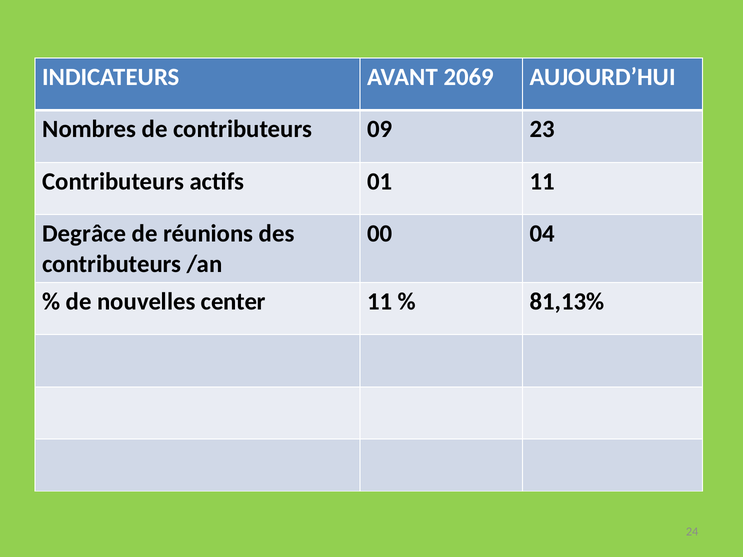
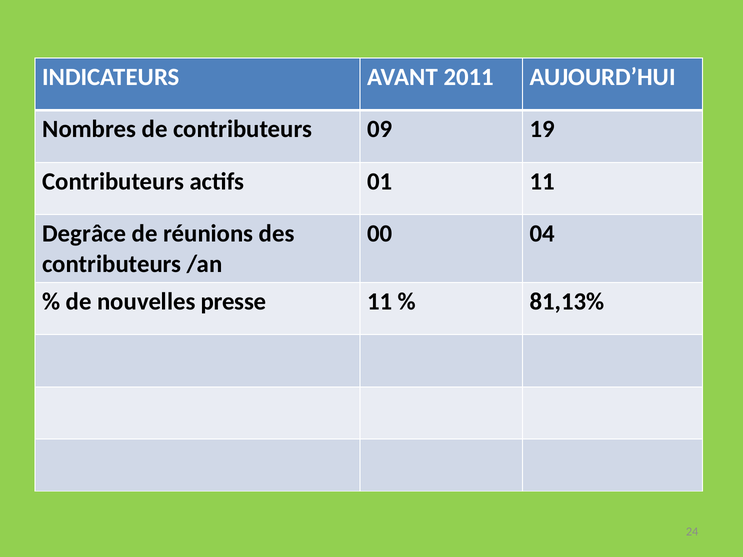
2069: 2069 -> 2011
23: 23 -> 19
center: center -> presse
